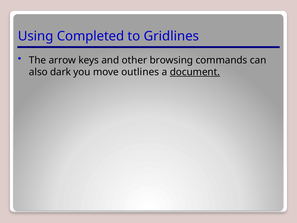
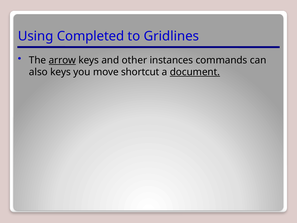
arrow underline: none -> present
browsing: browsing -> instances
also dark: dark -> keys
outlines: outlines -> shortcut
